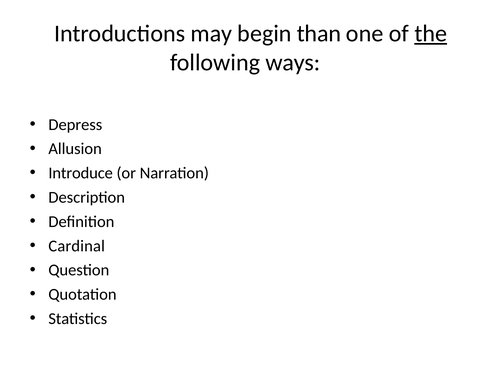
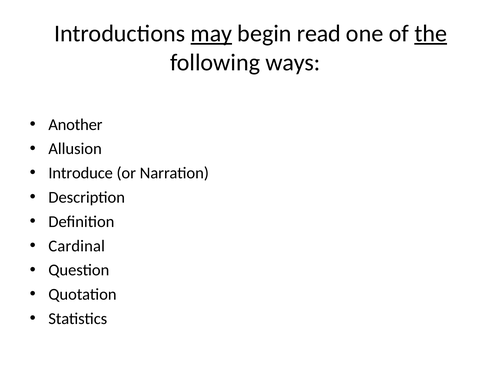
may underline: none -> present
than: than -> read
Depress: Depress -> Another
